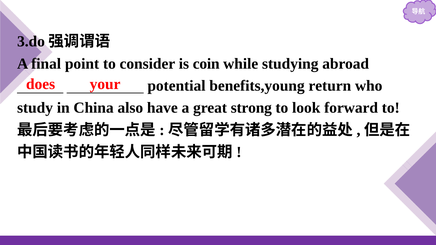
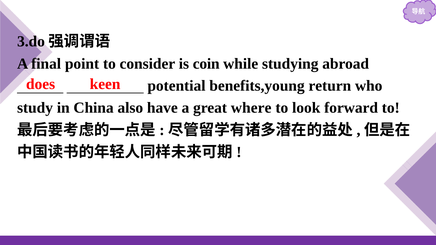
your: your -> keen
strong: strong -> where
